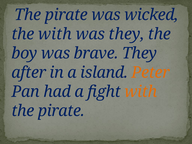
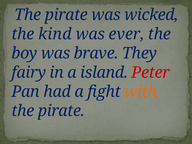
the with: with -> kind
was they: they -> ever
after: after -> fairy
Peter colour: orange -> red
